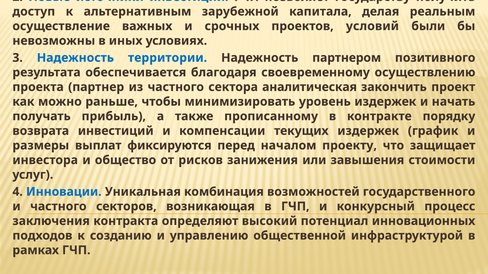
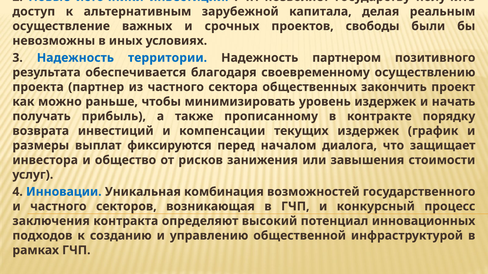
условий: условий -> свободы
аналитическая: аналитическая -> общественных
проекту: проекту -> диалога
